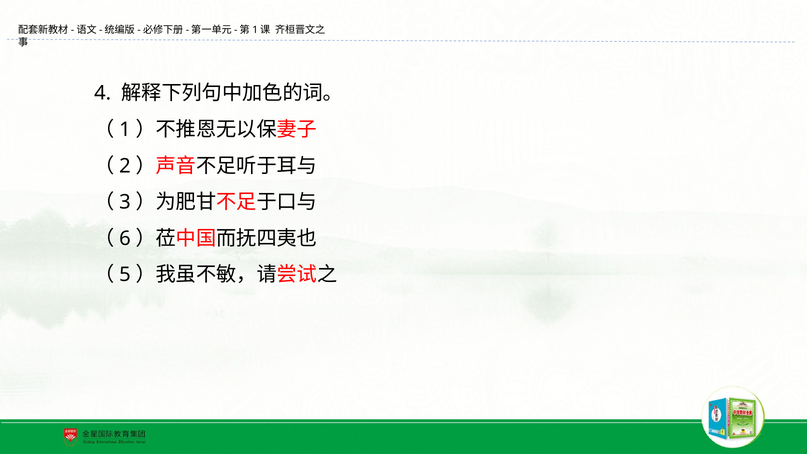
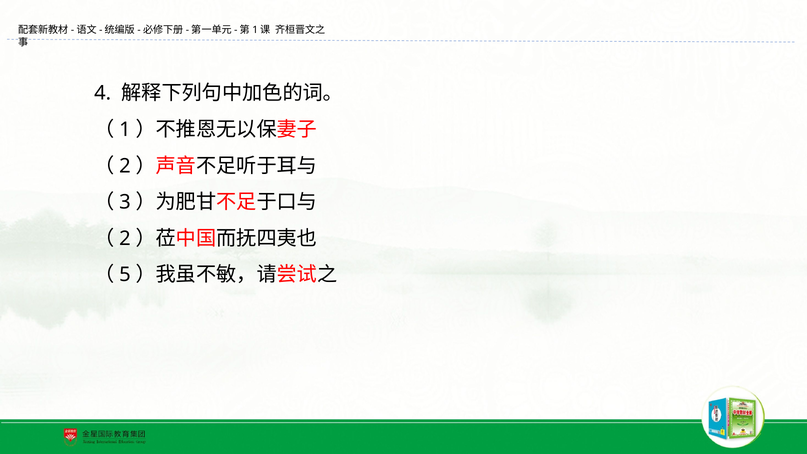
6 at (125, 238): 6 -> 2
